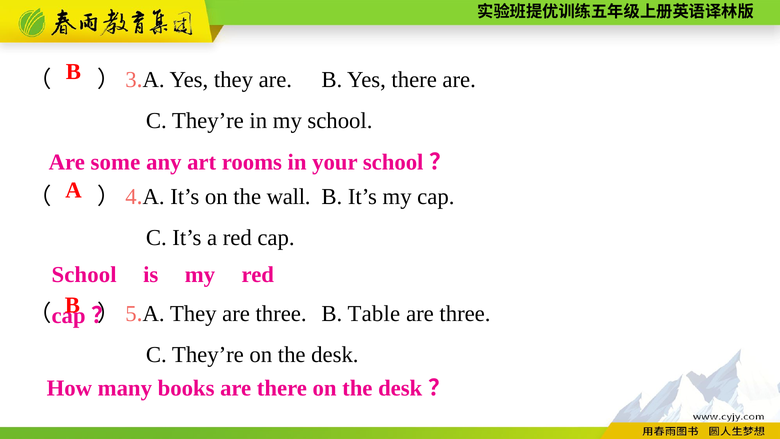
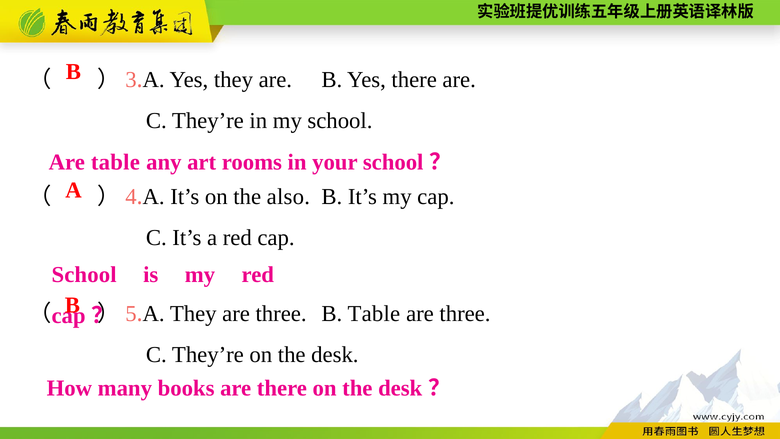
Are some: some -> table
wall: wall -> also
